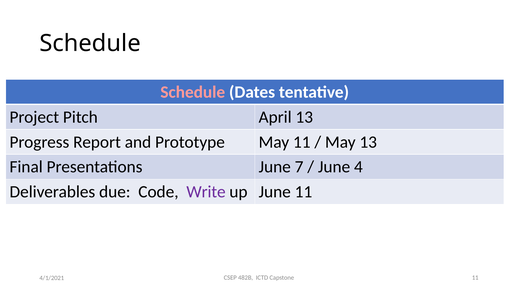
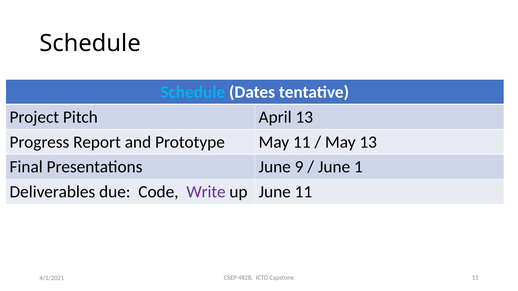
Schedule at (193, 92) colour: pink -> light blue
7: 7 -> 9
4: 4 -> 1
